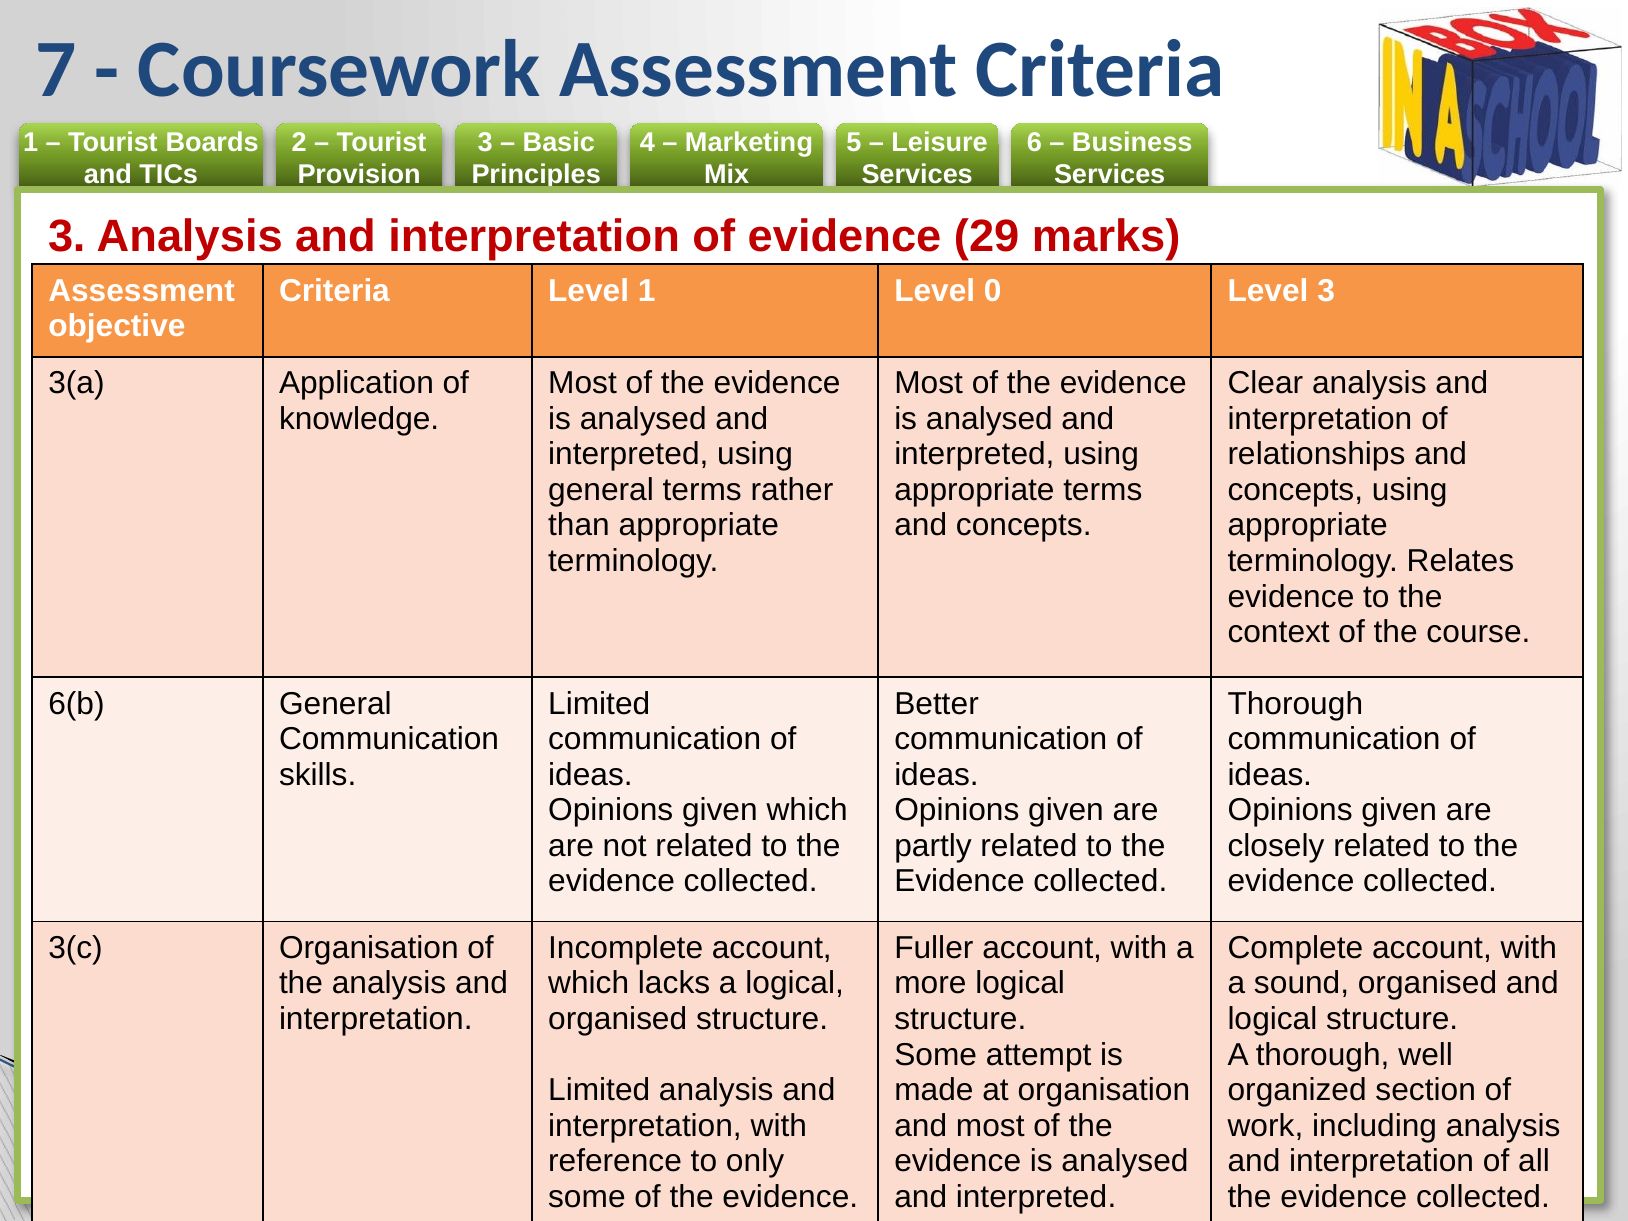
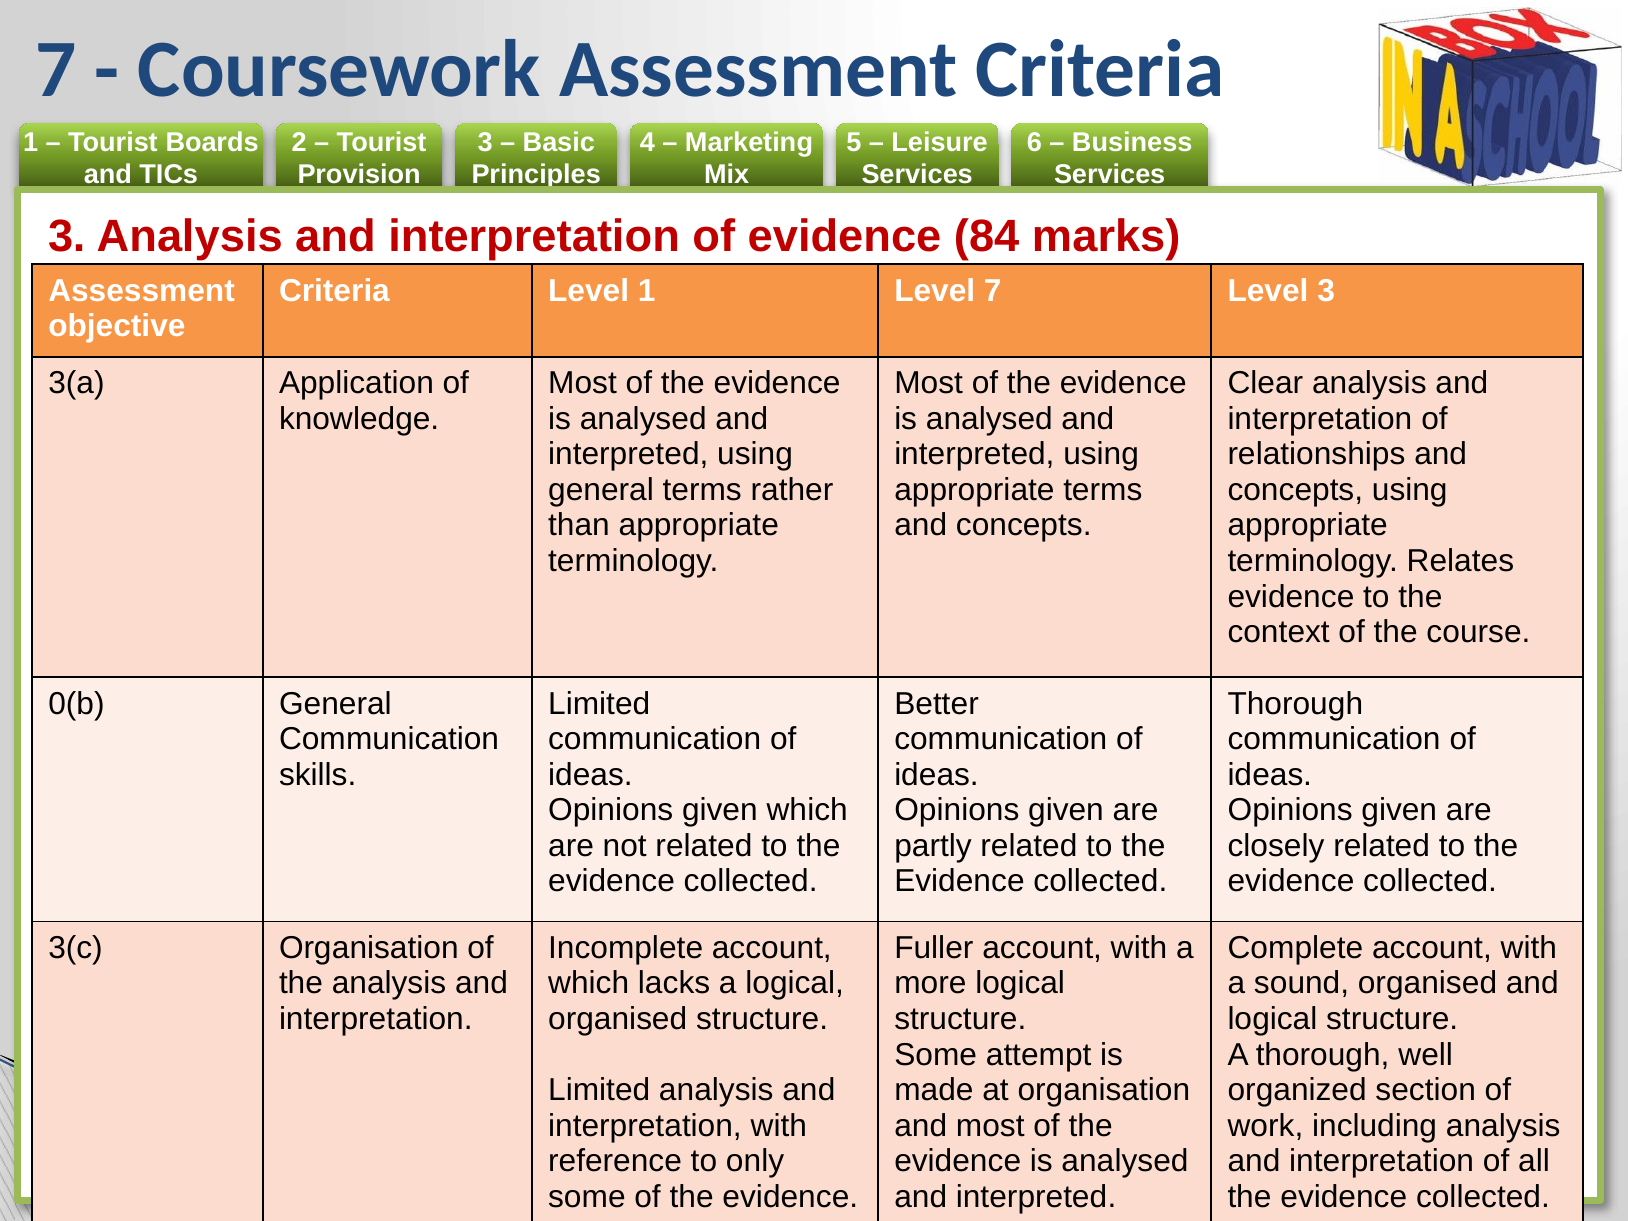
29: 29 -> 84
Level 0: 0 -> 7
6(b: 6(b -> 0(b
